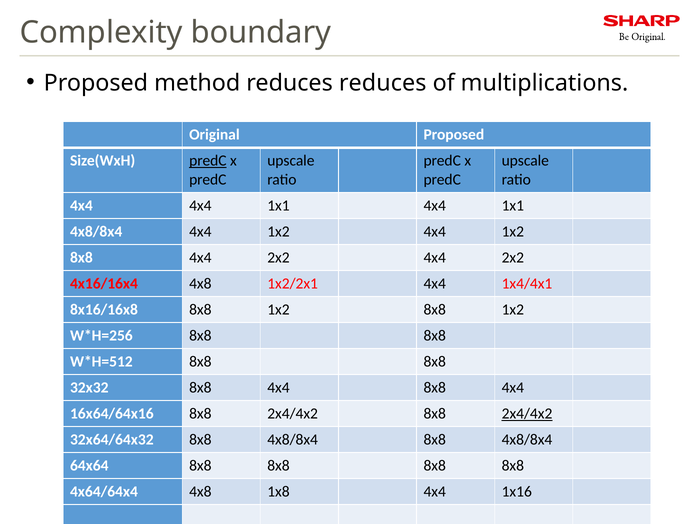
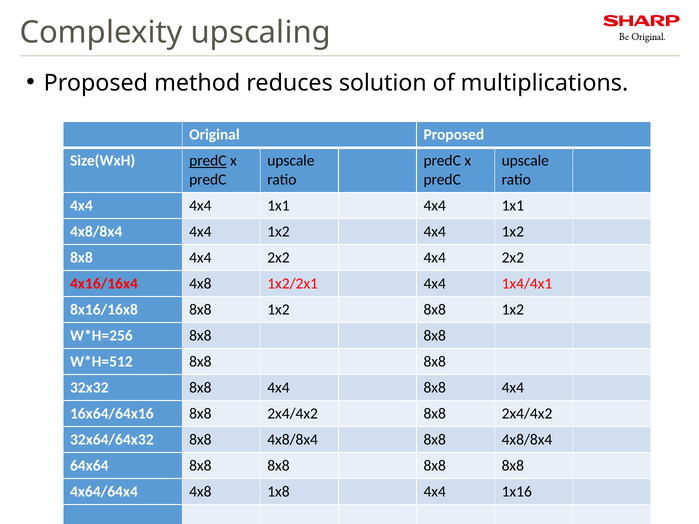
boundary: boundary -> upscaling
reduces reduces: reduces -> solution
2x4/4x2 at (527, 414) underline: present -> none
